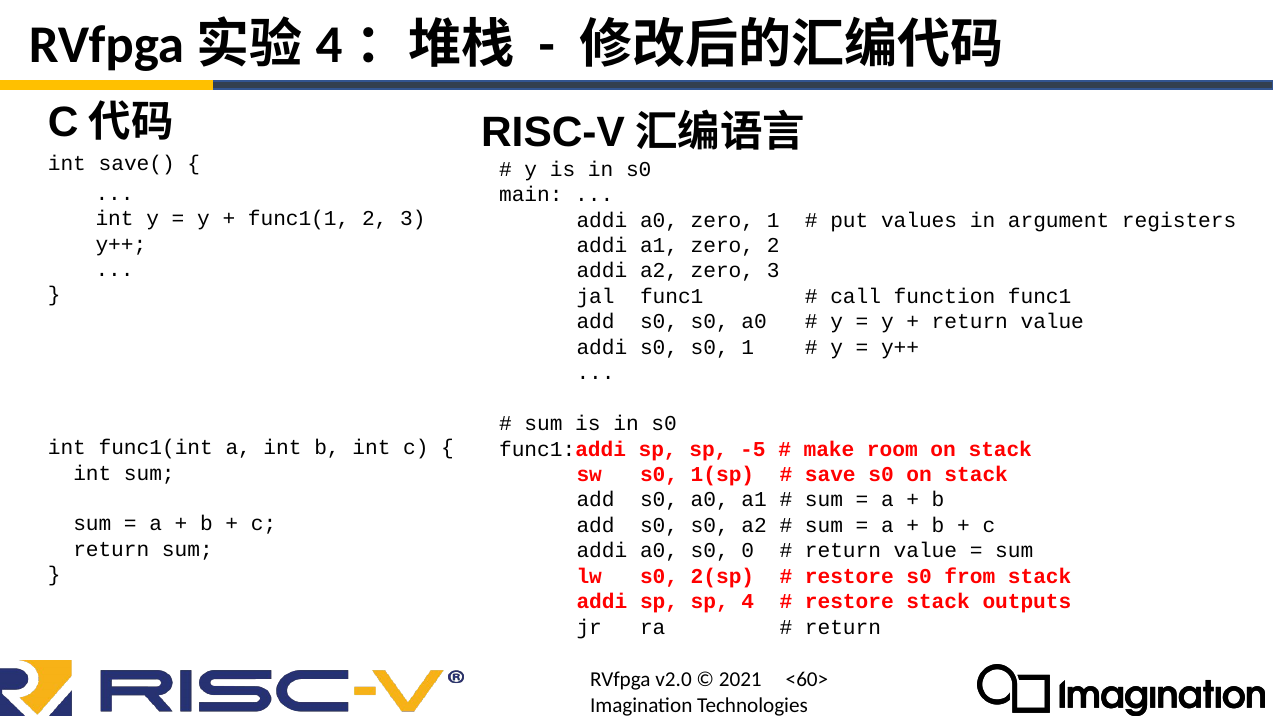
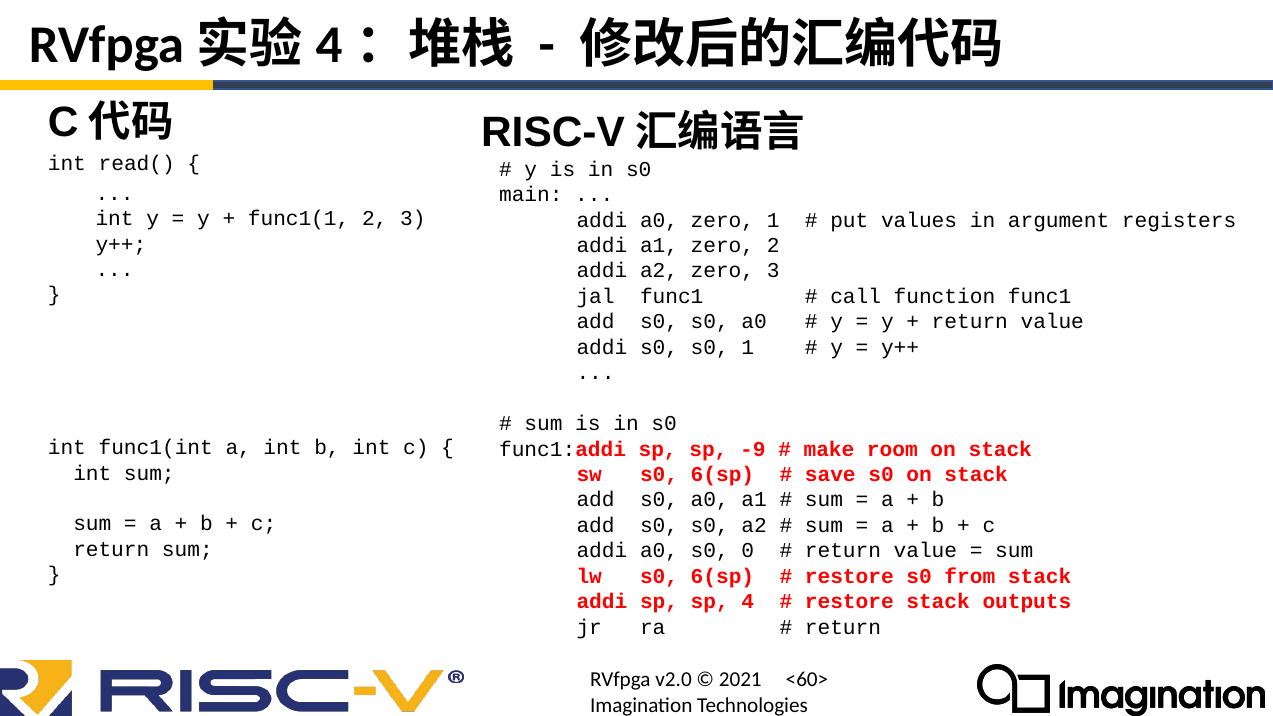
save(: save( -> read(
-5: -5 -> -9
sw s0 1(sp: 1(sp -> 6(sp
lw s0 2(sp: 2(sp -> 6(sp
